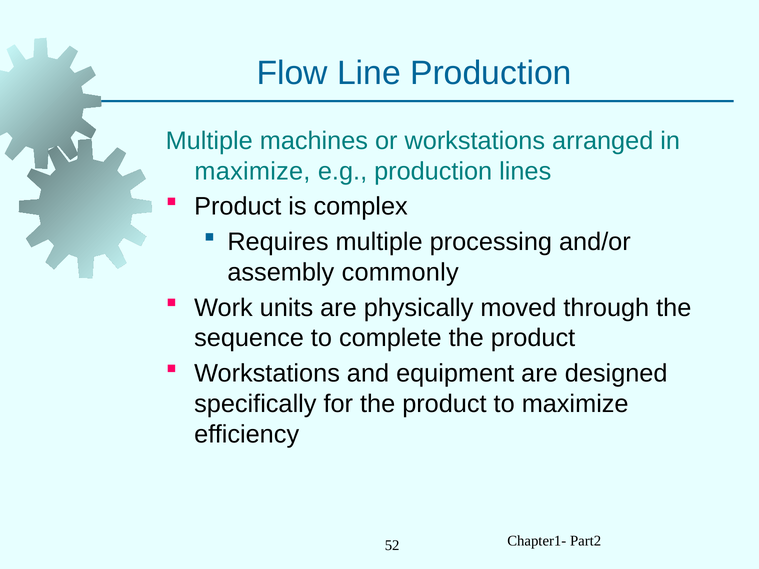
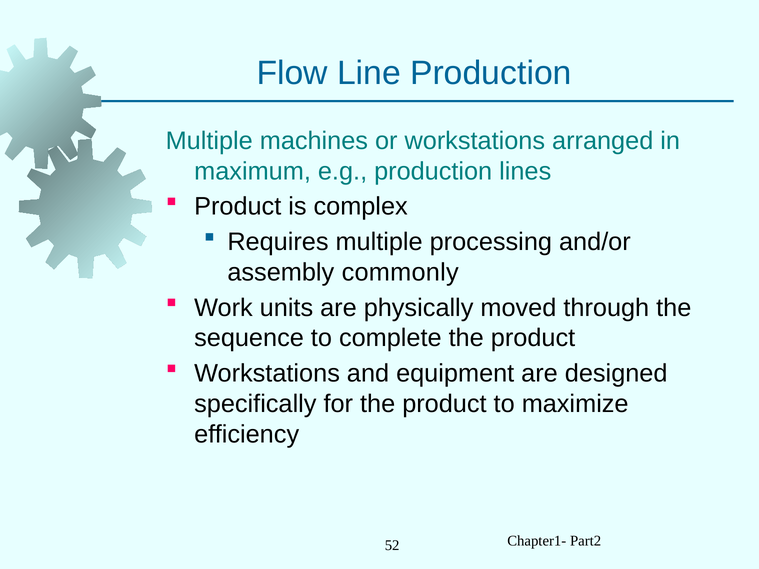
maximize at (252, 171): maximize -> maximum
